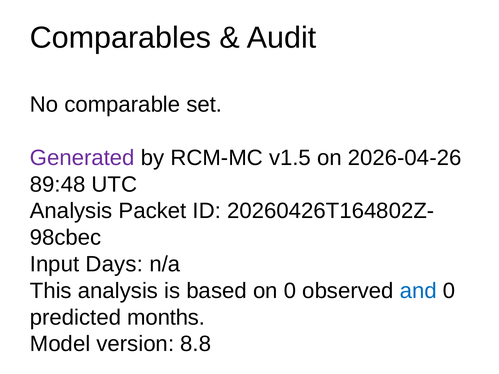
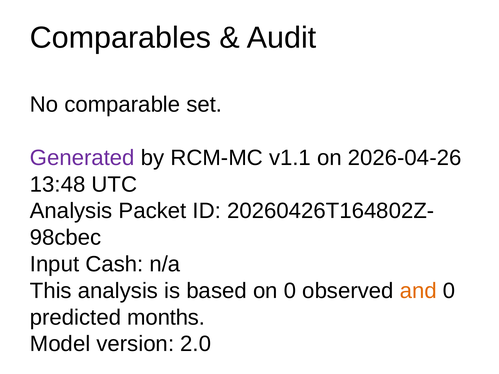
v1.5: v1.5 -> v1.1
89:48: 89:48 -> 13:48
Days: Days -> Cash
and colour: blue -> orange
8.8: 8.8 -> 2.0
